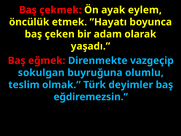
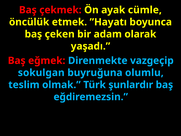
eylem: eylem -> cümle
deyimler: deyimler -> şunlardır
